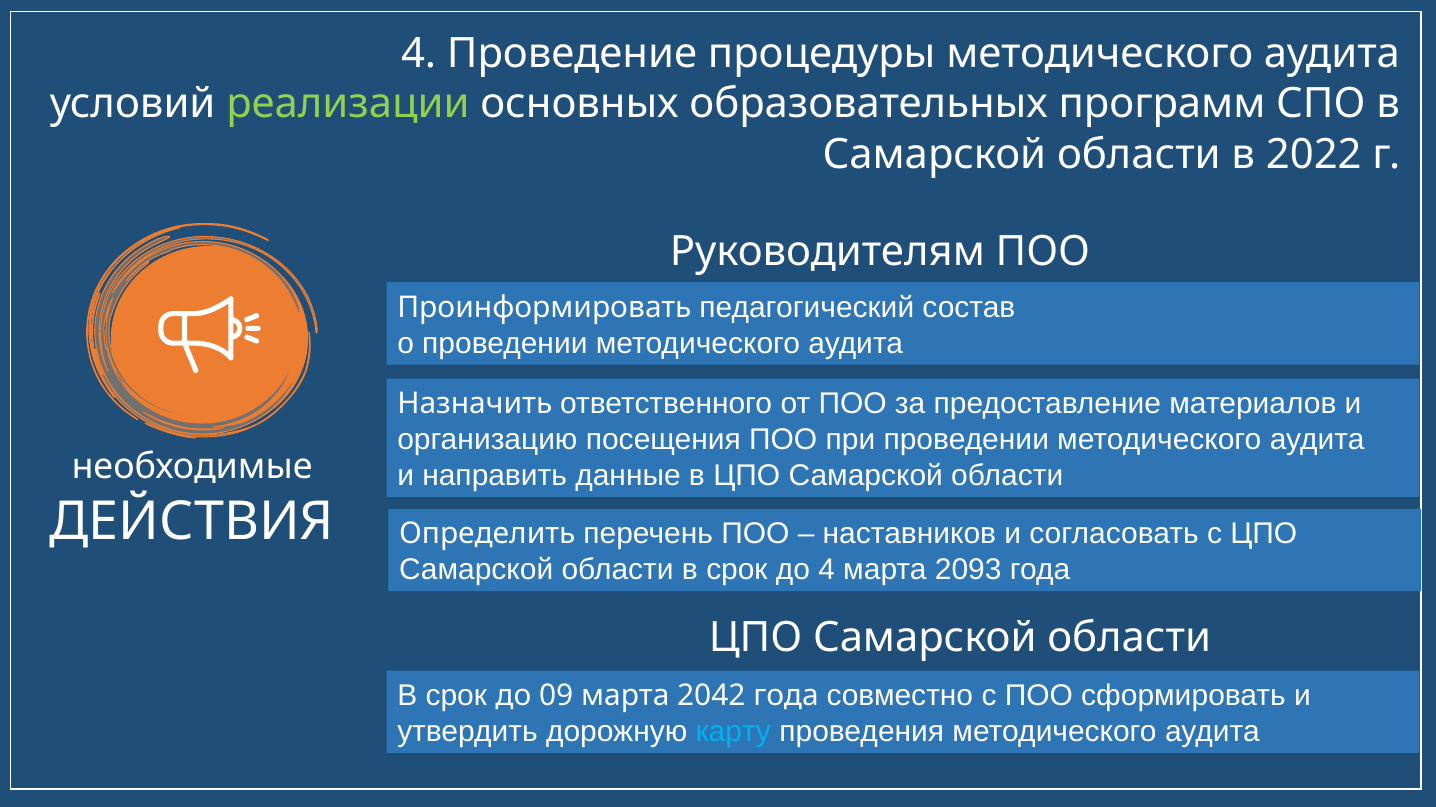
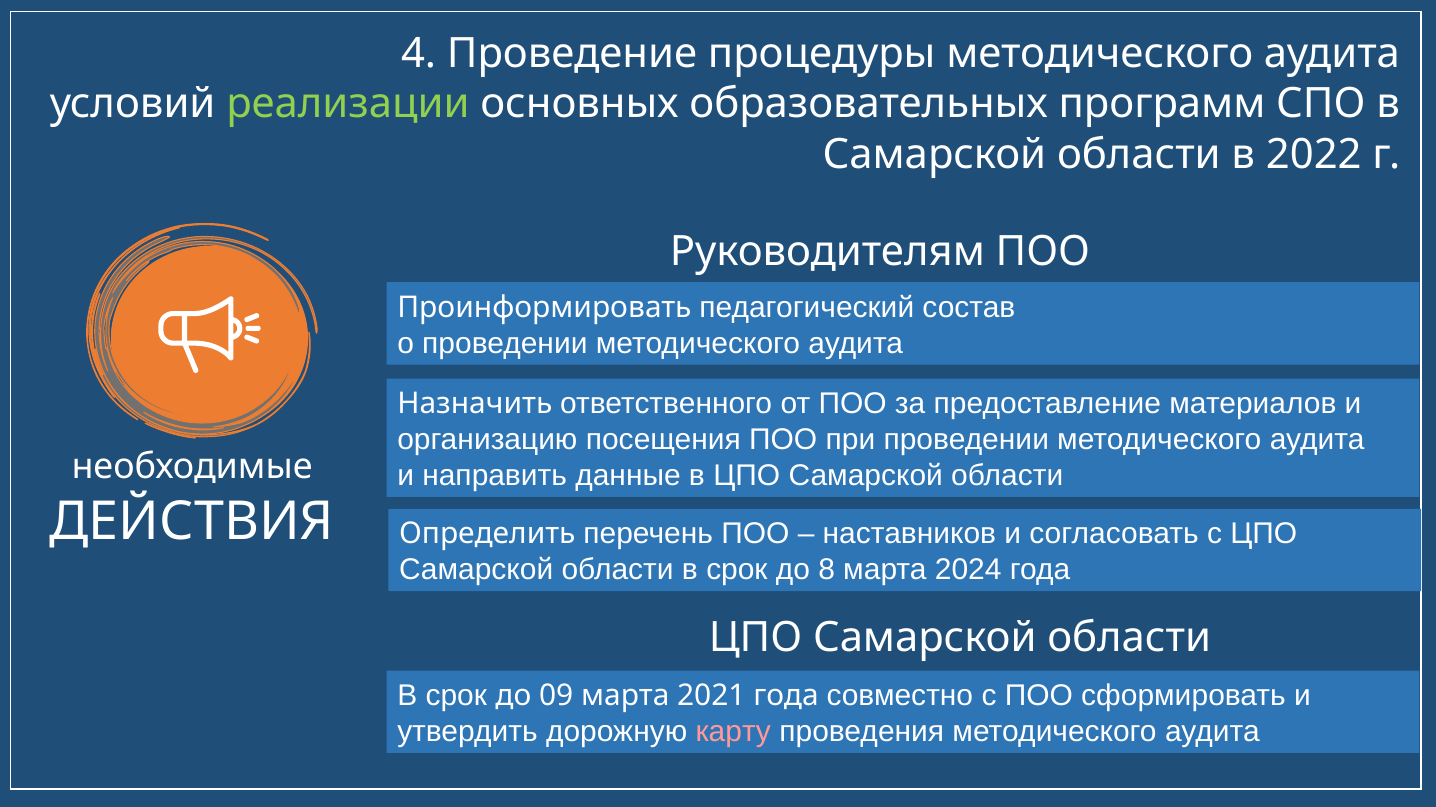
до 4: 4 -> 8
2093: 2093 -> 2024
2042: 2042 -> 2021
карту colour: light blue -> pink
